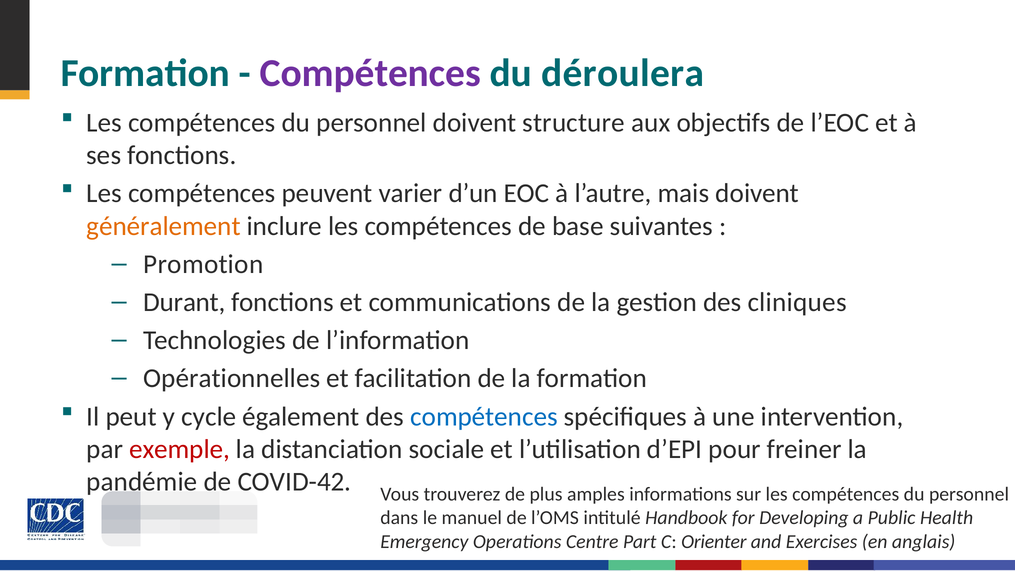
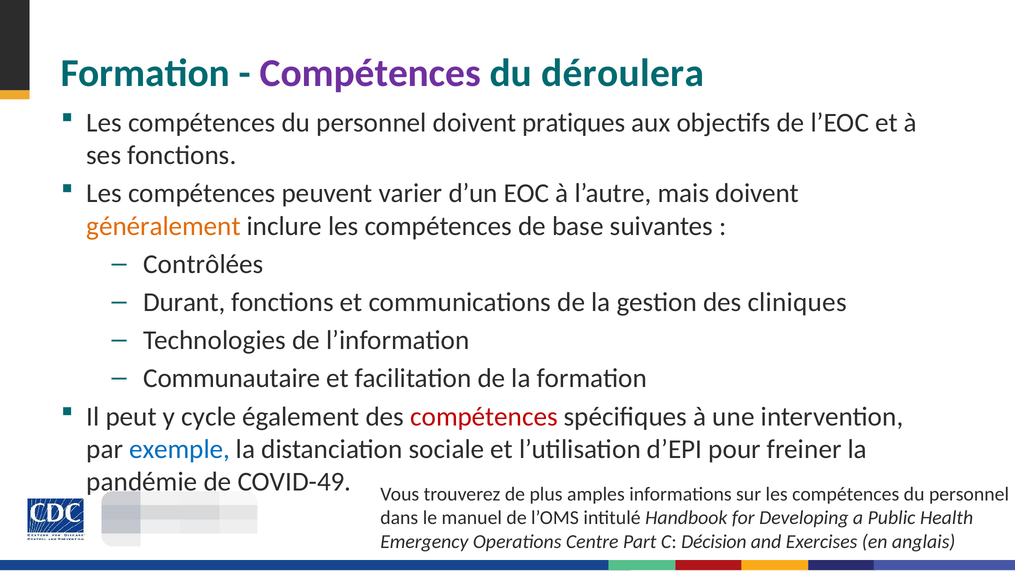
structure: structure -> pratiques
Promotion: Promotion -> Contrôlées
Opérationnelles: Opérationnelles -> Communautaire
compétences at (484, 417) colour: blue -> red
exemple colour: red -> blue
COVID-42: COVID-42 -> COVID-49
Orienter: Orienter -> Décision
